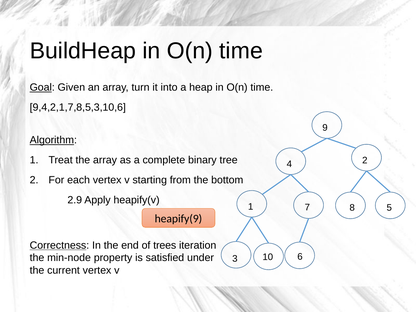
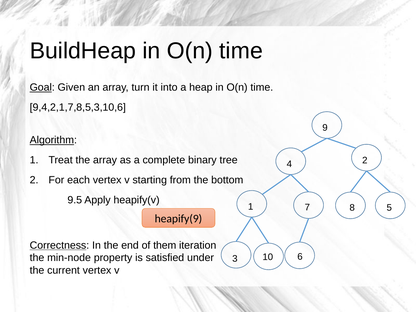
2.9: 2.9 -> 9.5
trees: trees -> them
